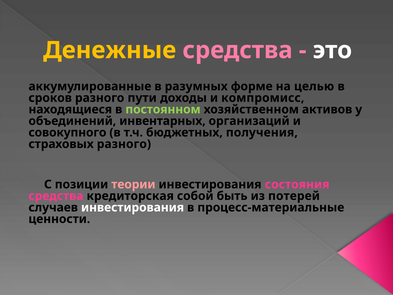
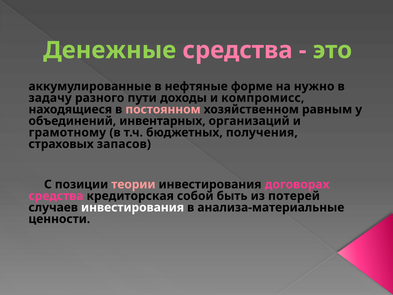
Денежные colour: yellow -> light green
это colour: white -> light green
разумных: разумных -> нефтяные
целью: целью -> нужно
сроков: сроков -> задачу
постоянном colour: light green -> pink
активов: активов -> равным
совокупного: совокупного -> грамотному
страховых разного: разного -> запасов
состояния: состояния -> договорах
процесс-материальные: процесс-материальные -> анализа-материальные
